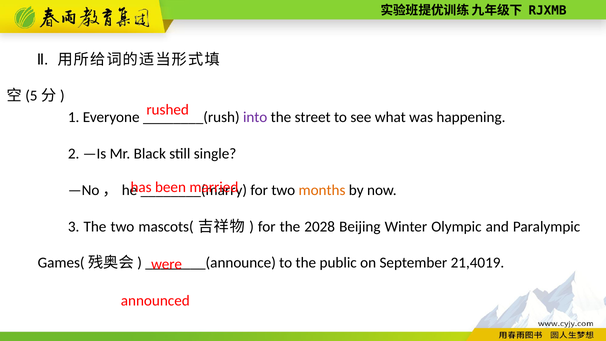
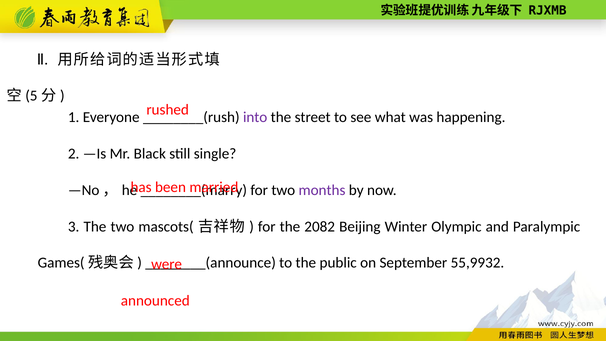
months colour: orange -> purple
2028: 2028 -> 2082
21,4019: 21,4019 -> 55,9932
